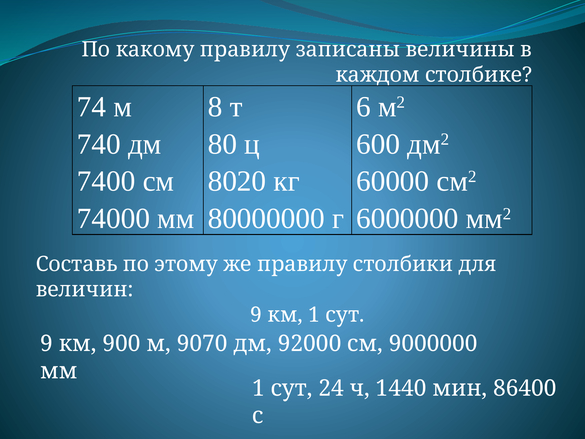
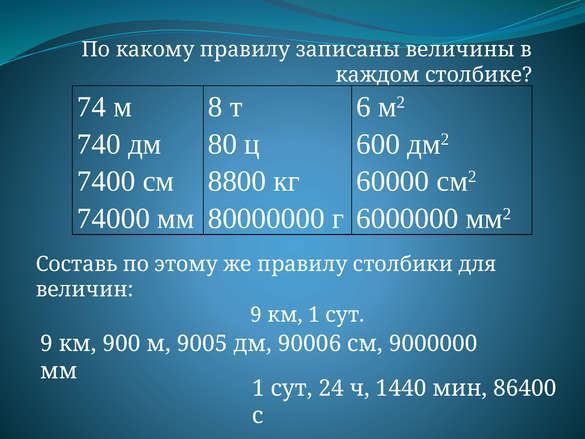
8020: 8020 -> 8800
9070: 9070 -> 9005
92000: 92000 -> 90006
